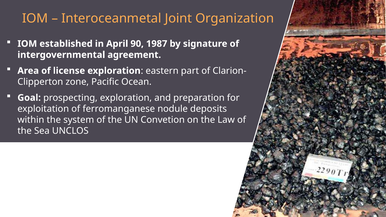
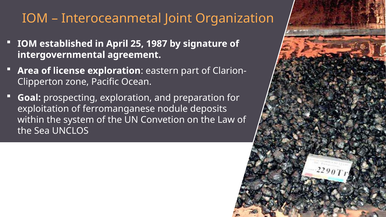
90: 90 -> 25
